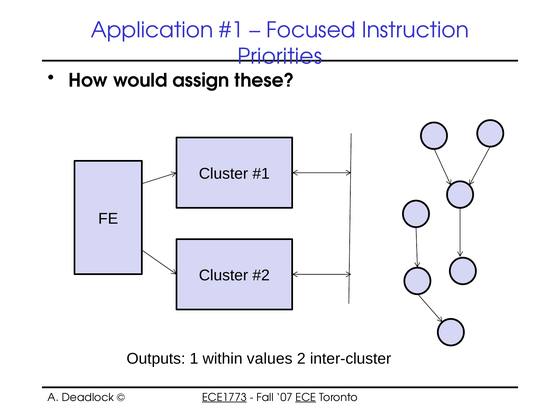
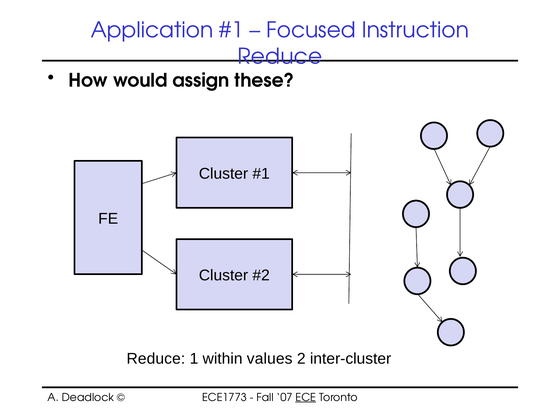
Priorities at (280, 57): Priorities -> Reduce
Outputs at (156, 359): Outputs -> Reduce
ECE1773 underline: present -> none
